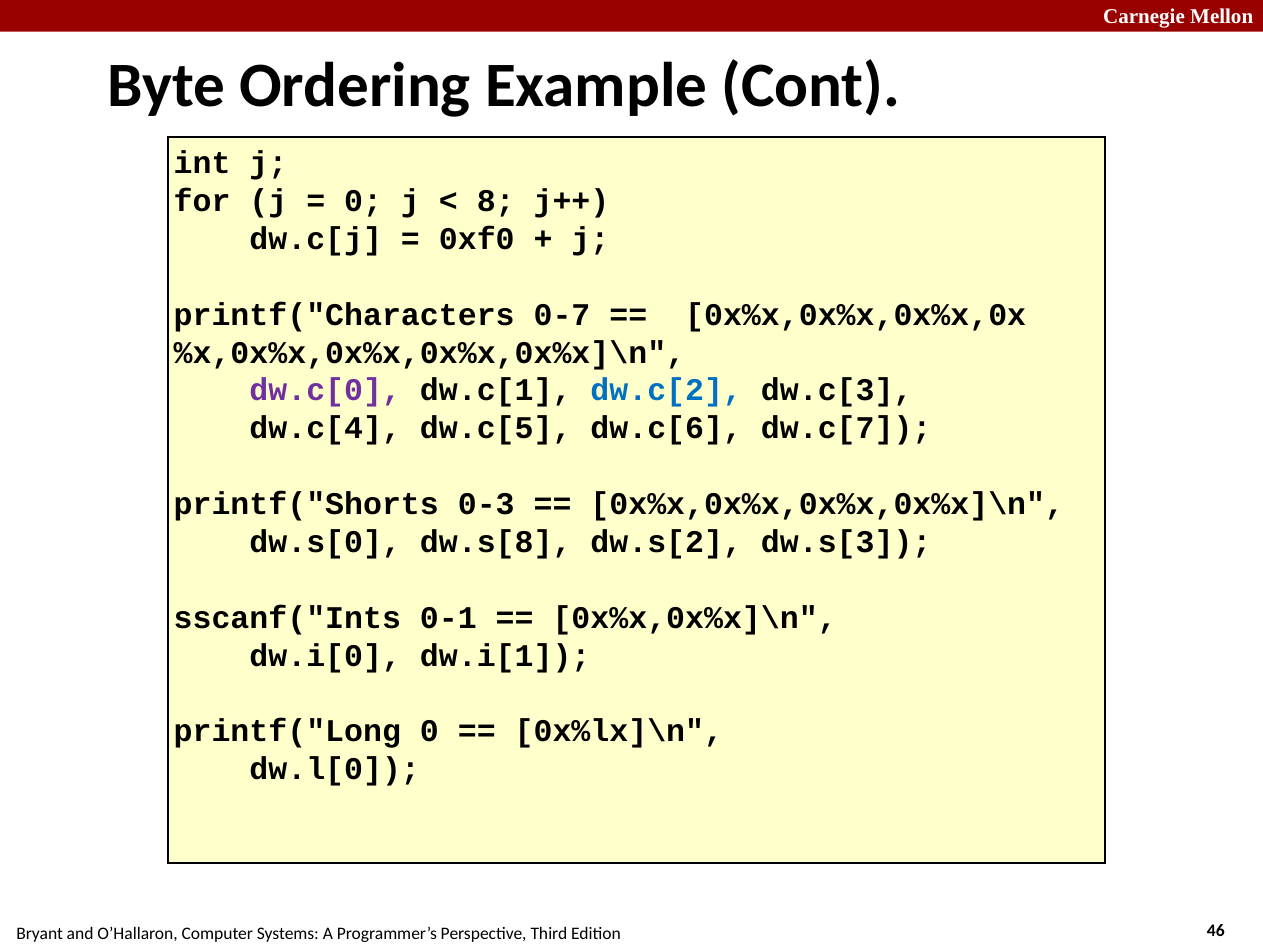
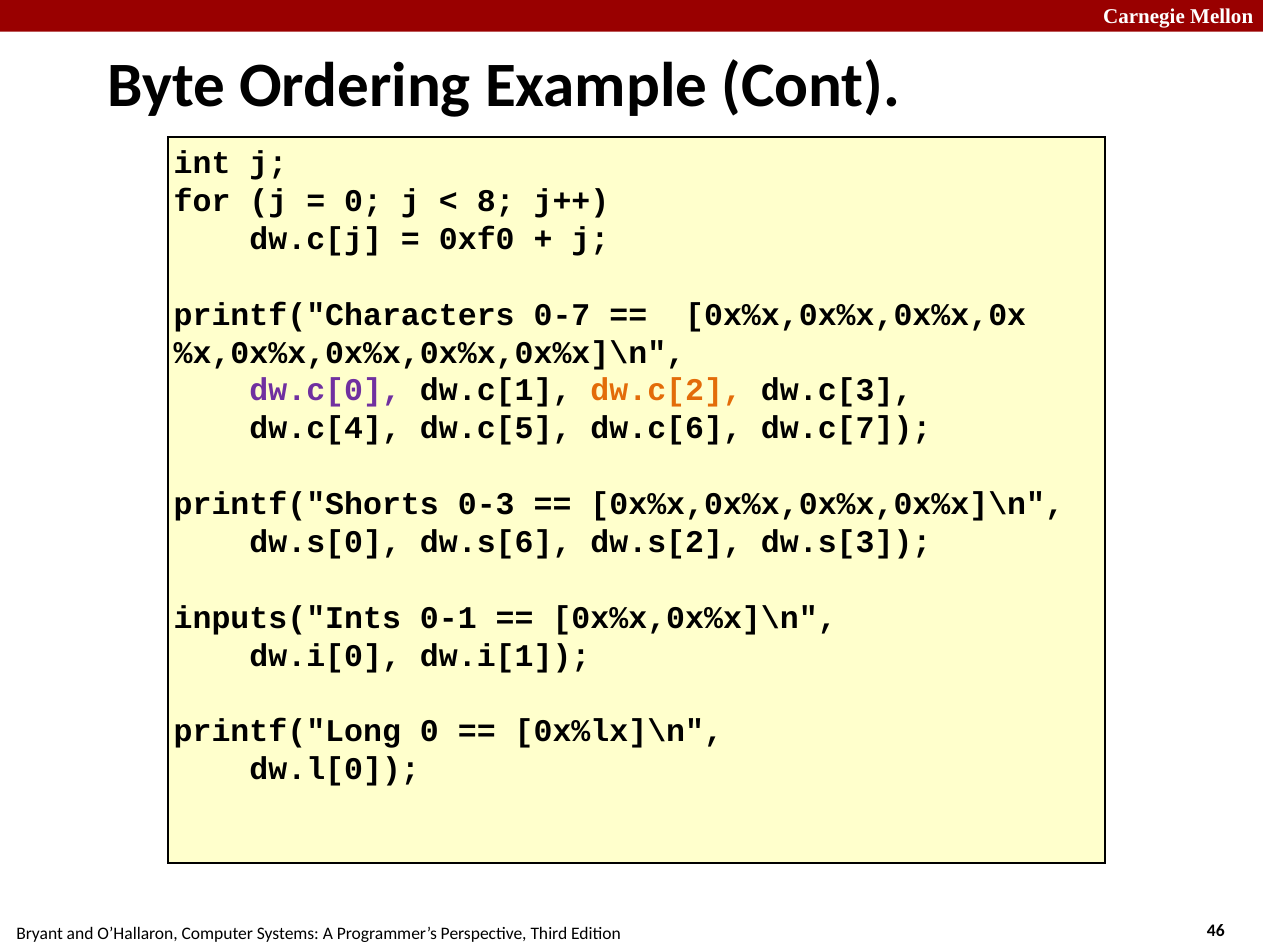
dw.c[2 colour: blue -> orange
dw.s[8: dw.s[8 -> dw.s[6
sscanf("Ints: sscanf("Ints -> inputs("Ints
